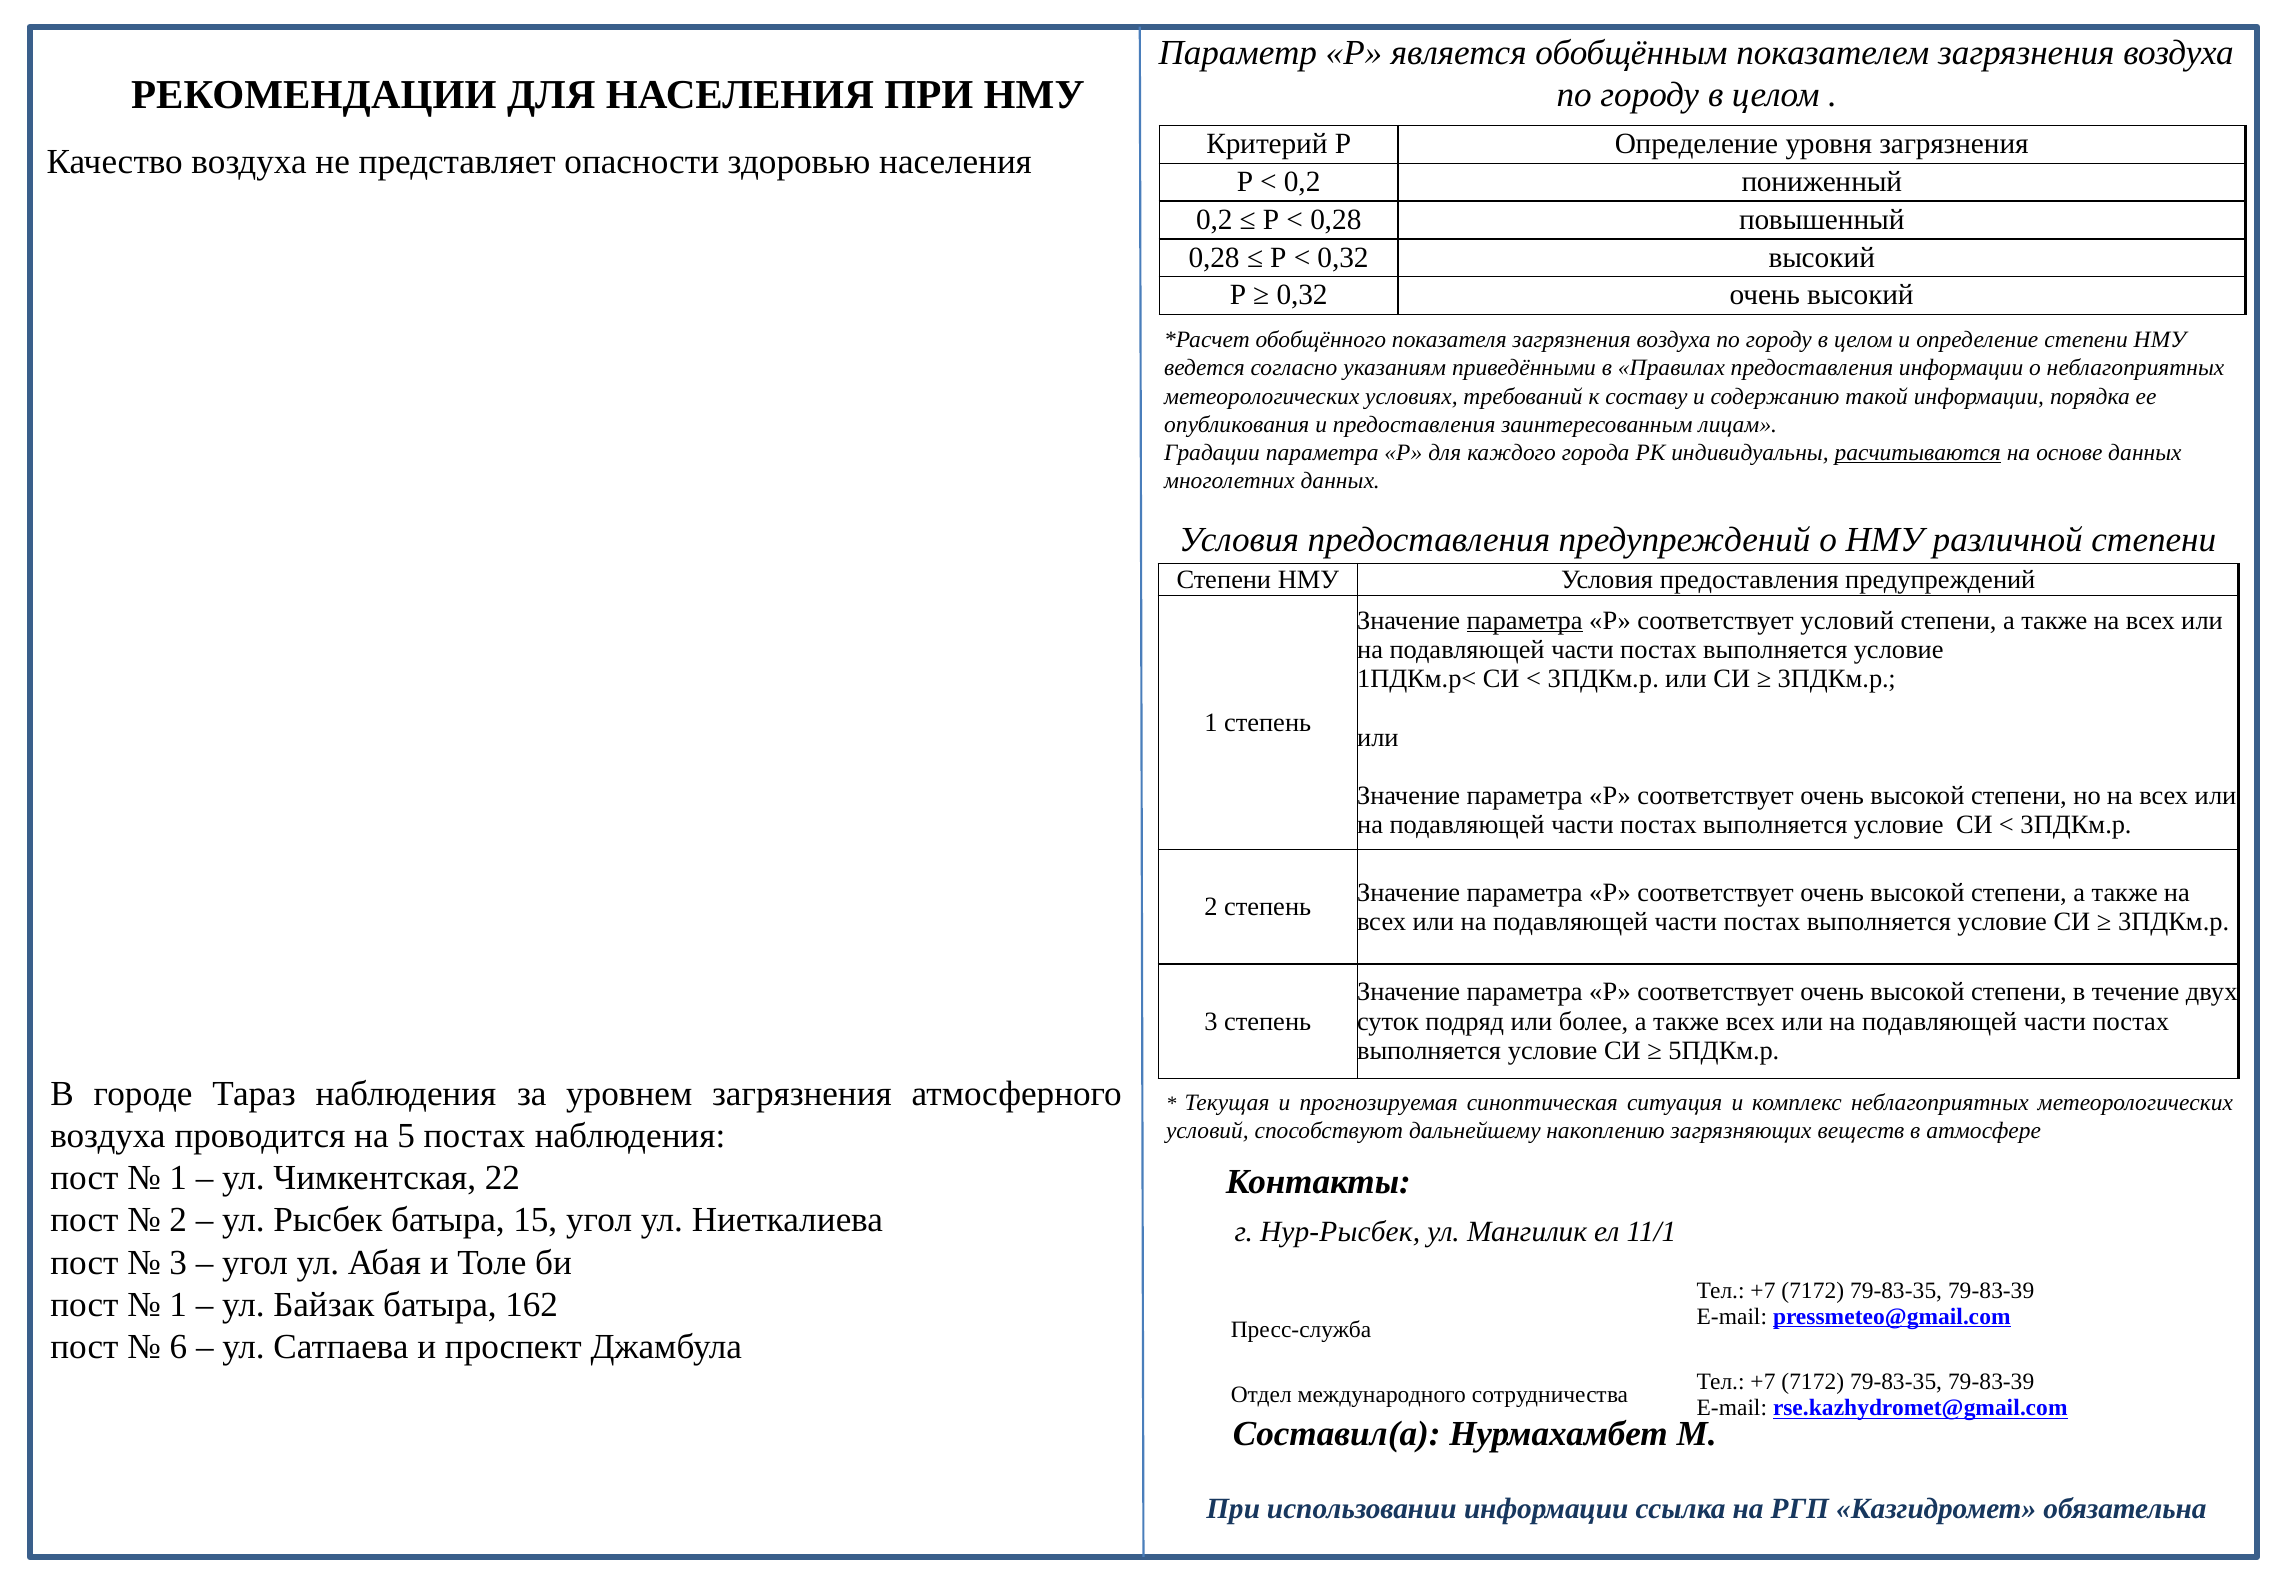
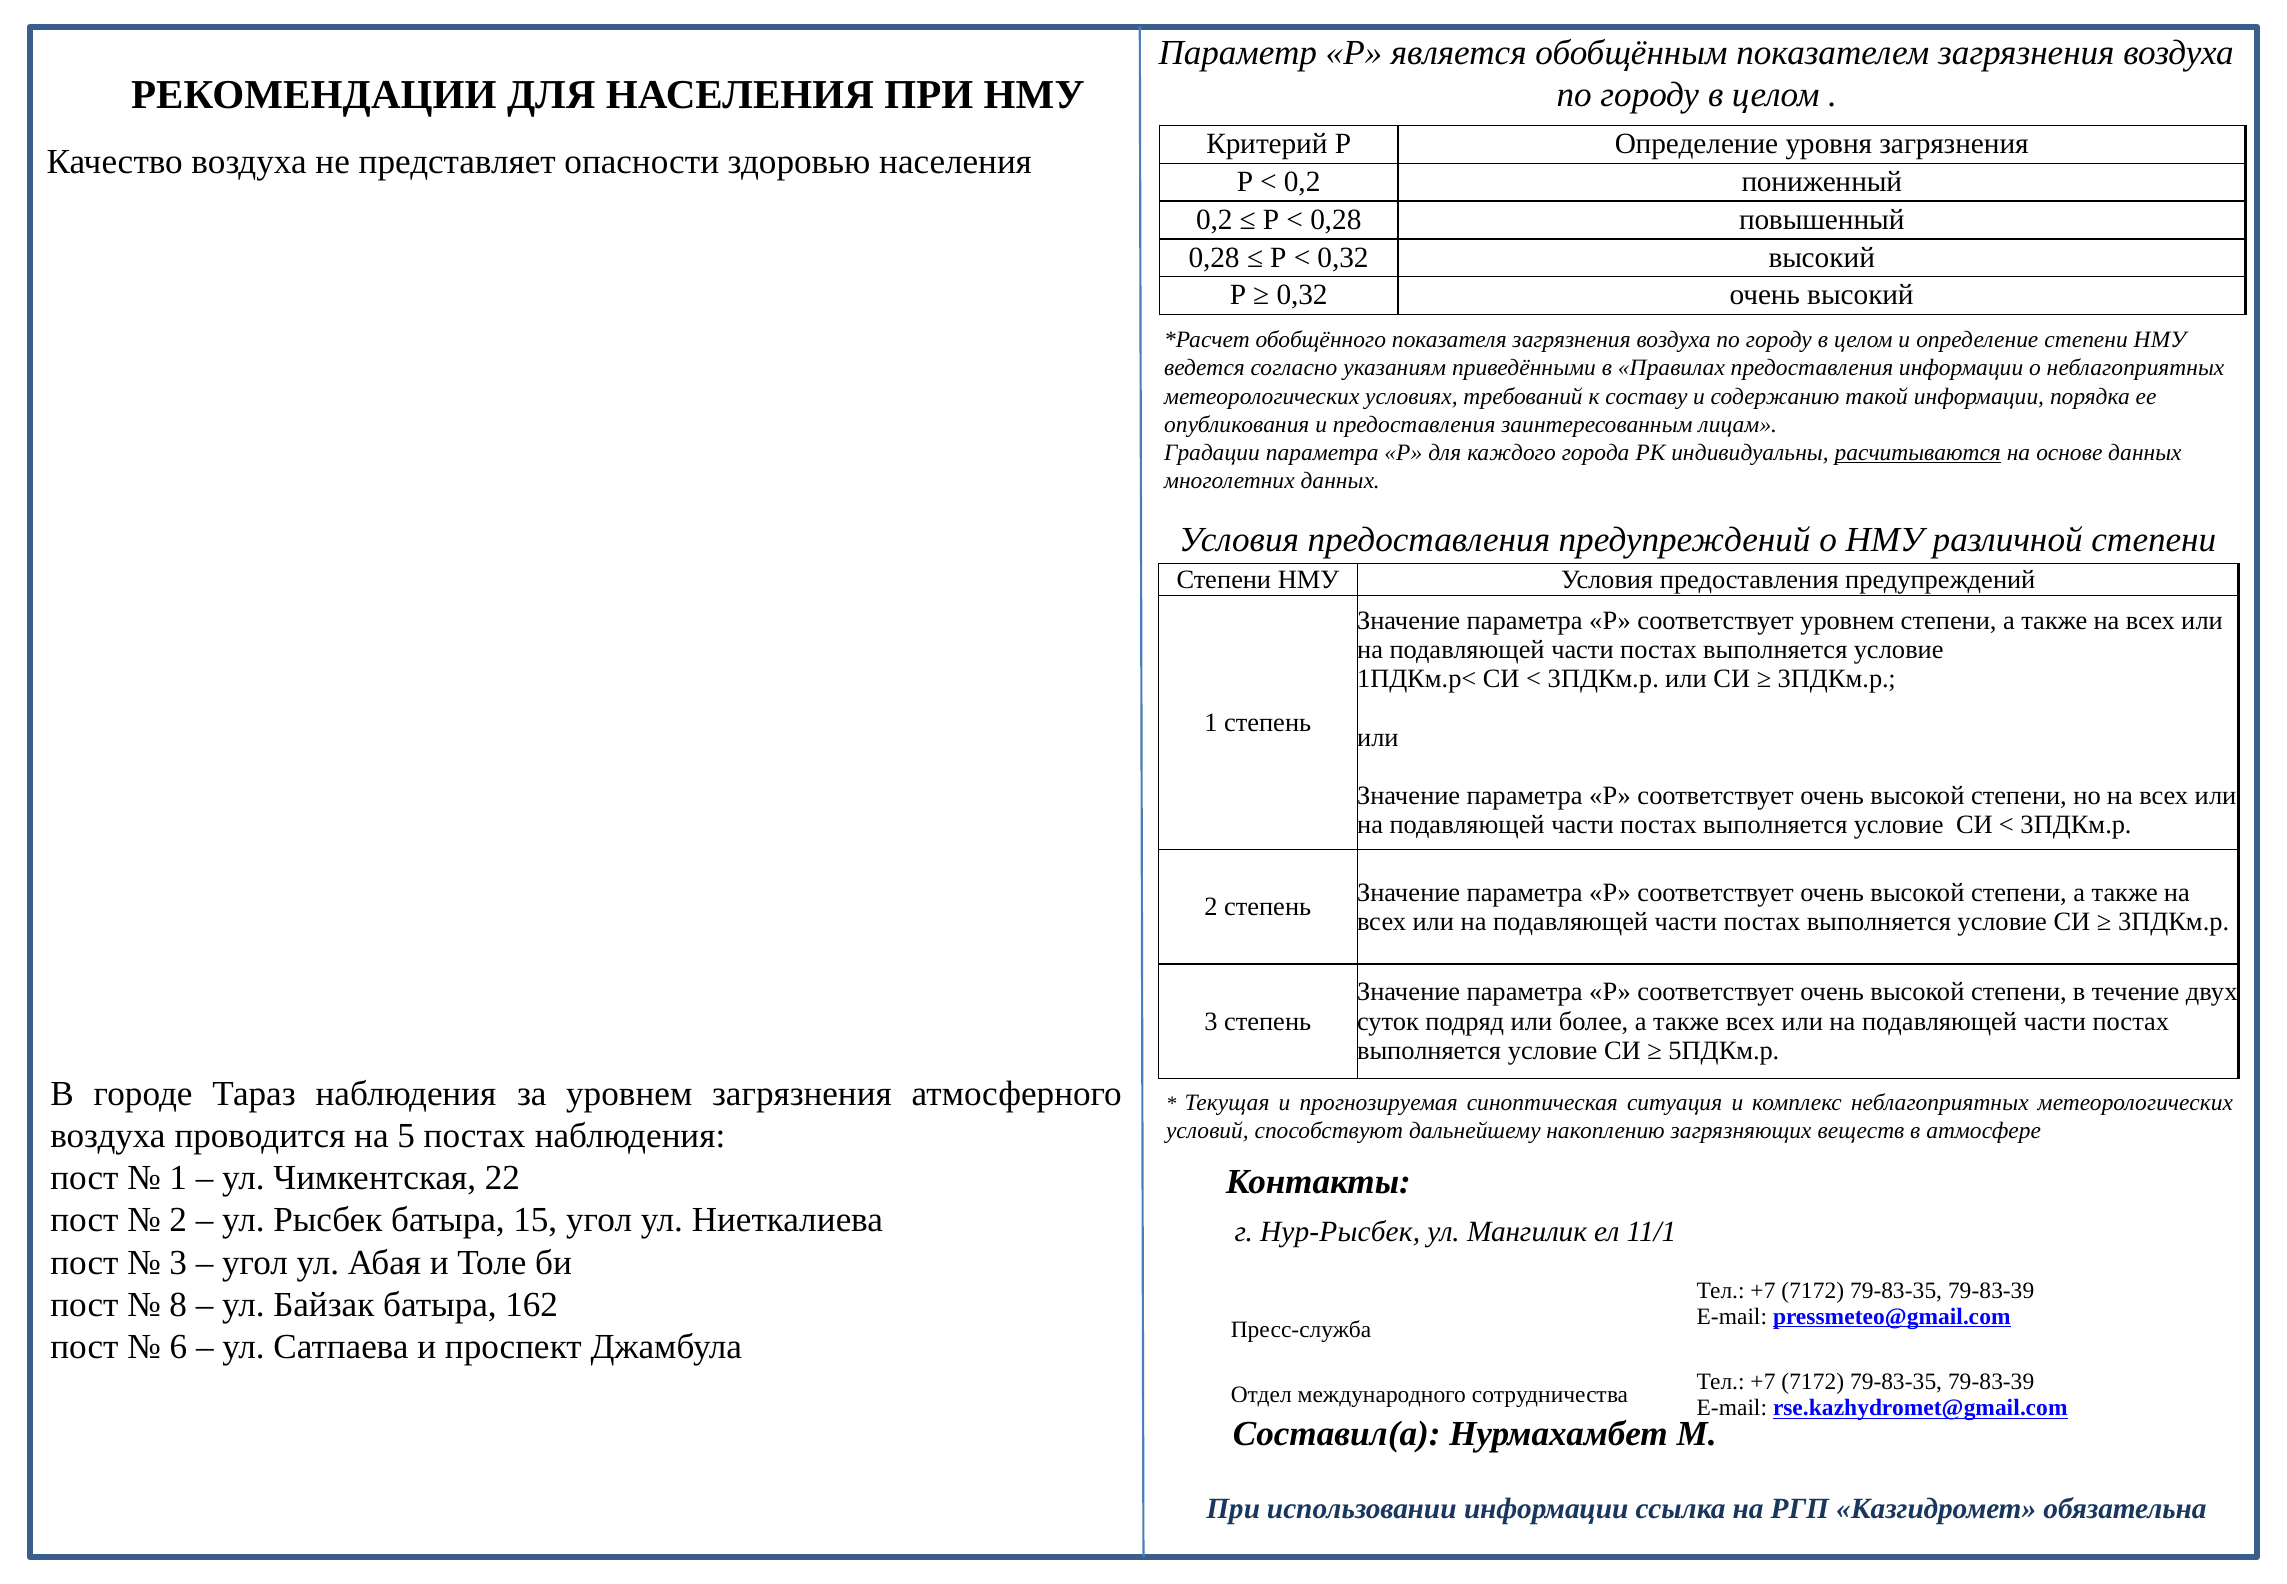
параметра at (1525, 620) underline: present -> none
соответствует условий: условий -> уровнем
1 at (178, 1304): 1 -> 8
